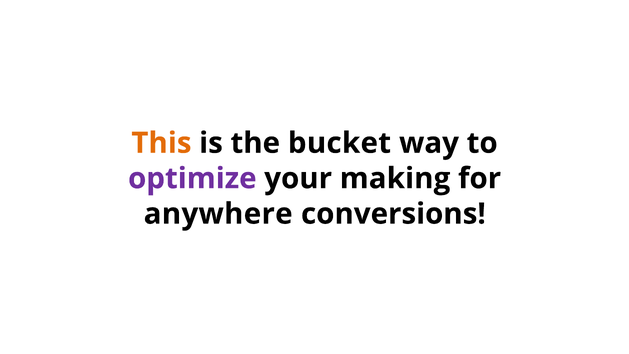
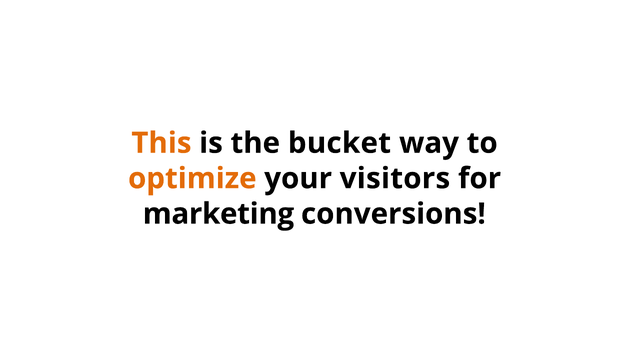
optimize colour: purple -> orange
making: making -> visitors
anywhere: anywhere -> marketing
